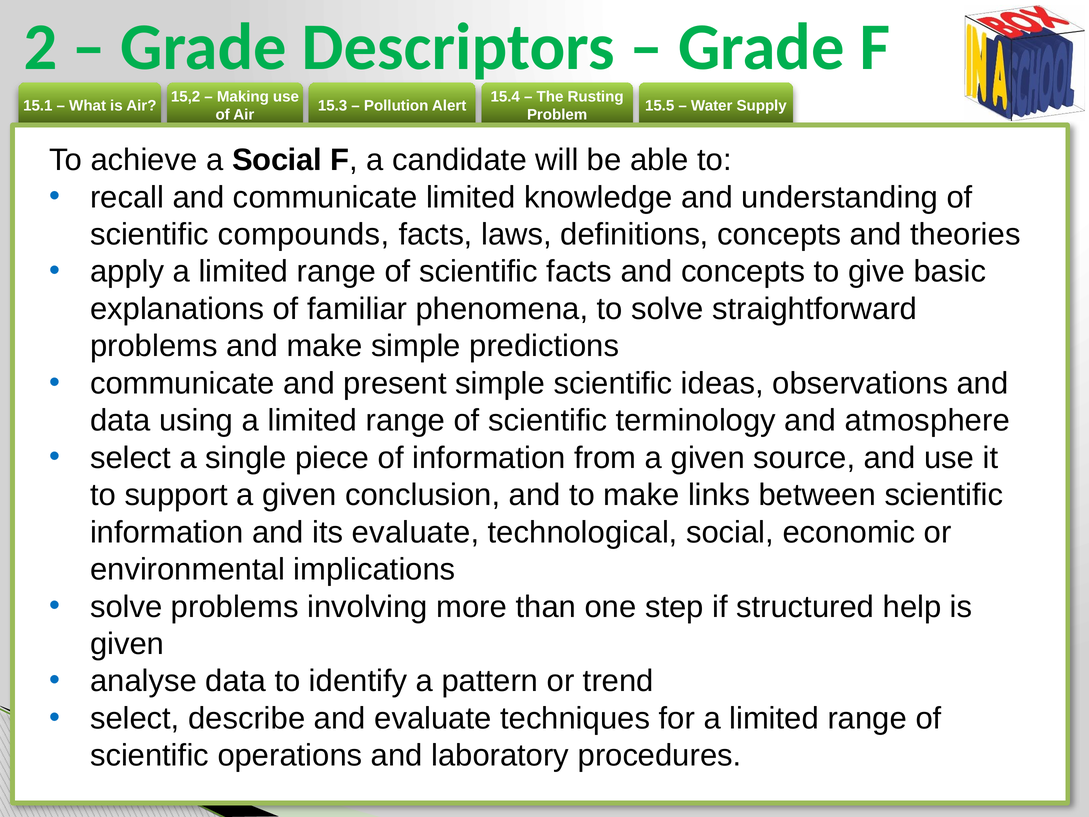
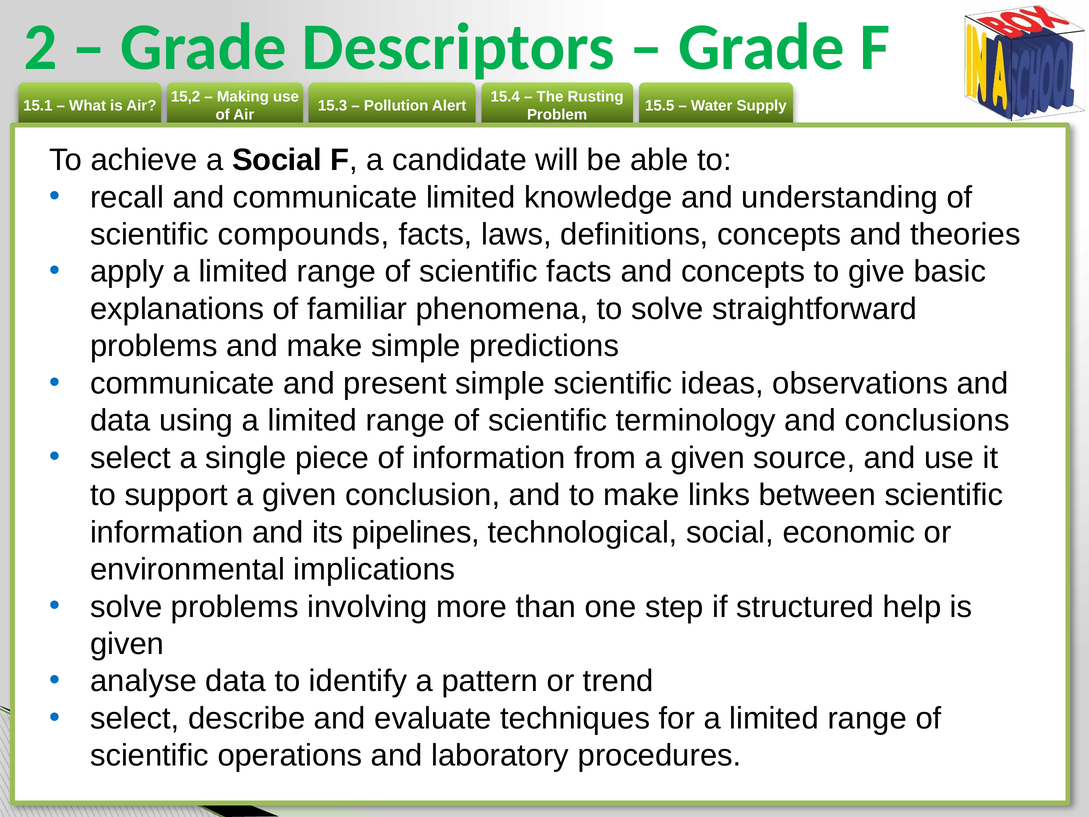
atmosphere: atmosphere -> conclusions
its evaluate: evaluate -> pipelines
